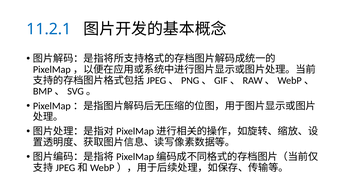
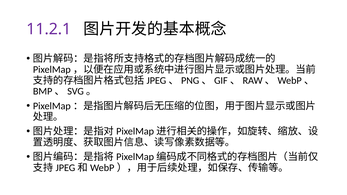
11.2.1 colour: blue -> purple
